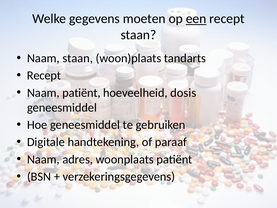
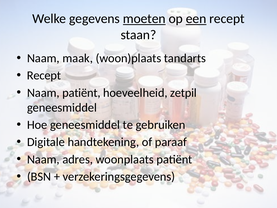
moeten underline: none -> present
Naam staan: staan -> maak
dosis: dosis -> zetpil
